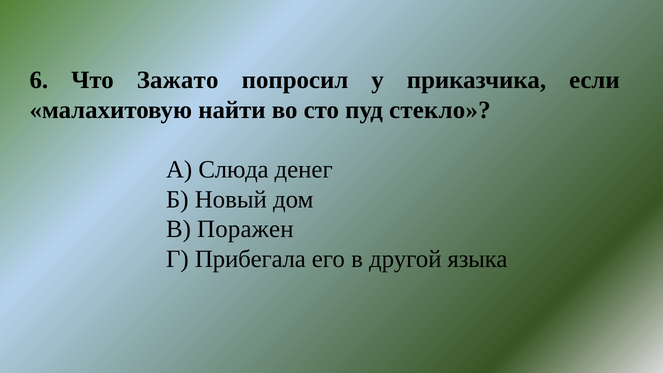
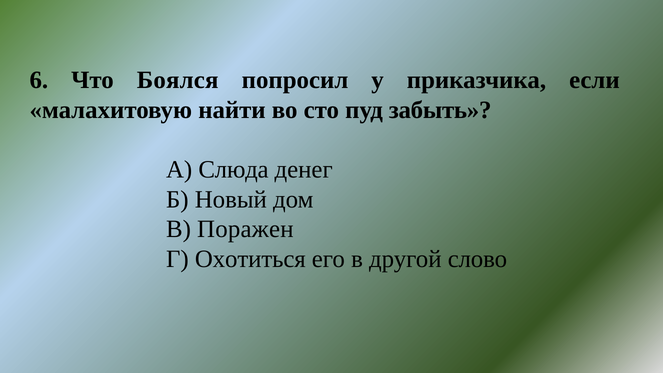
Зажато: Зажато -> Боялся
стекло: стекло -> забыть
Прибегала: Прибегала -> Охотиться
языка: языка -> слово
